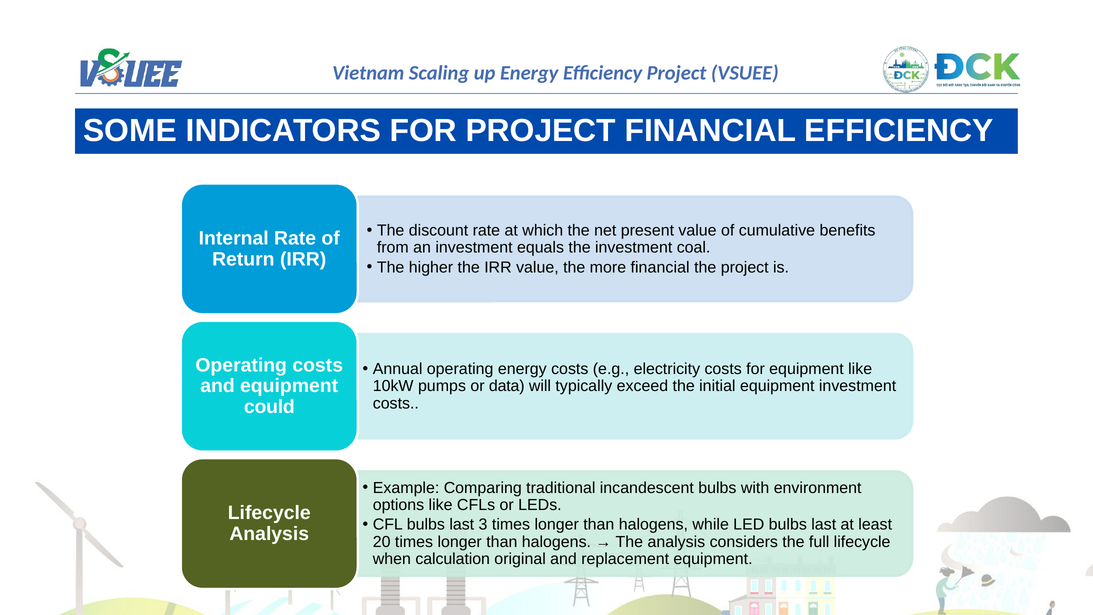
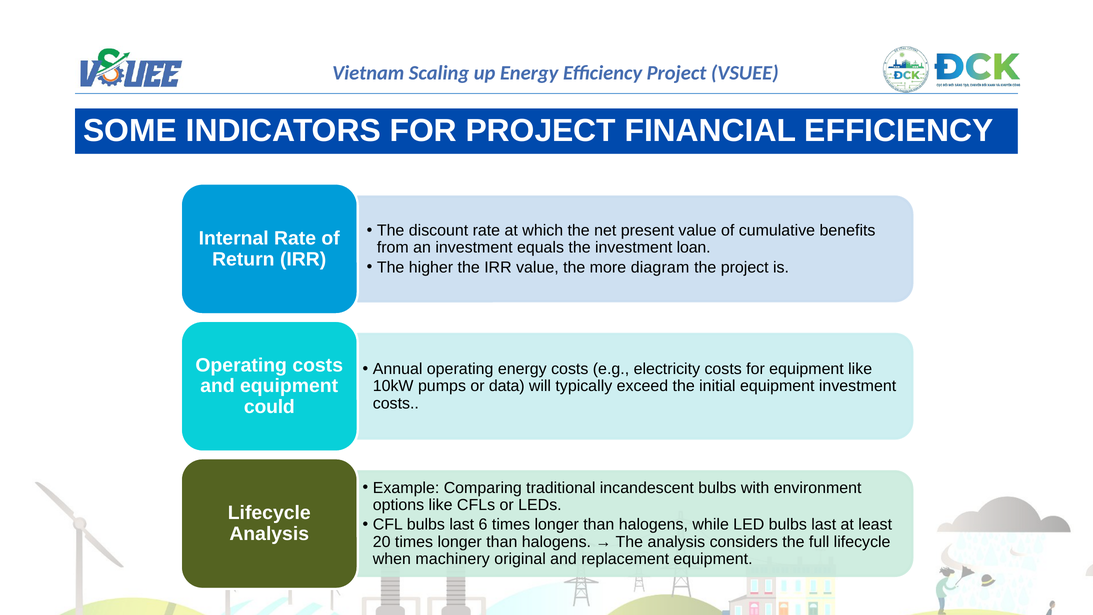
coal: coal -> loan
more financial: financial -> diagram
3: 3 -> 6
calculation: calculation -> machinery
